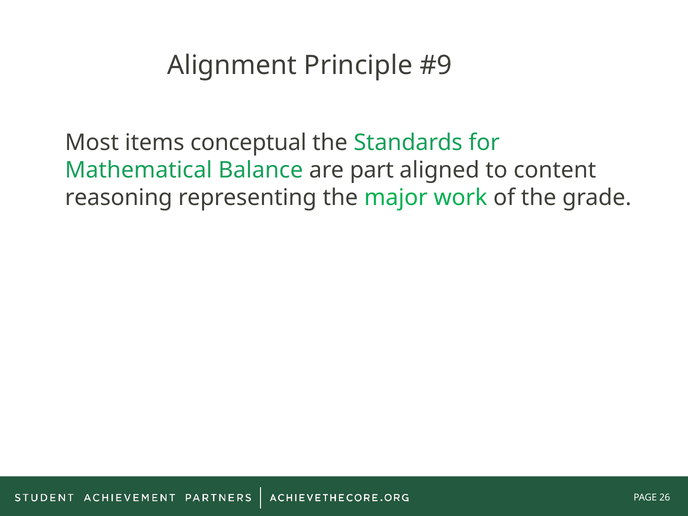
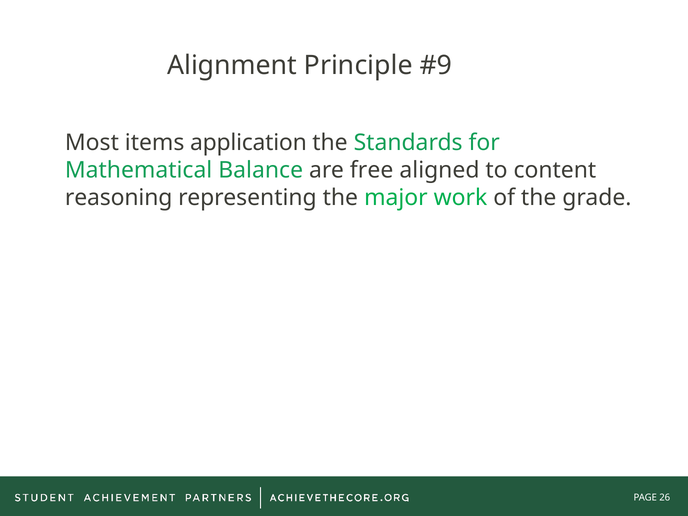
conceptual: conceptual -> application
part: part -> free
